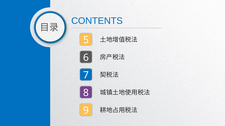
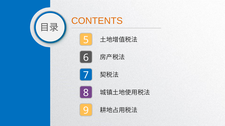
CONTENTS colour: blue -> orange
